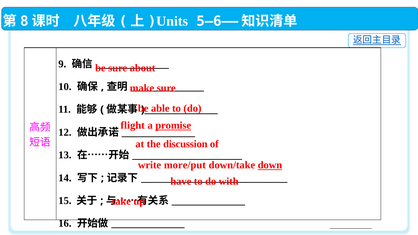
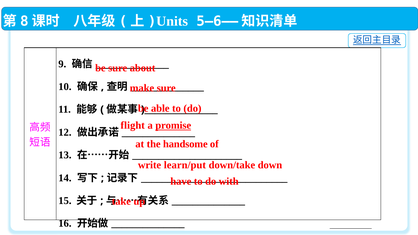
discussion: discussion -> handsome
more/put: more/put -> learn/put
down underline: present -> none
